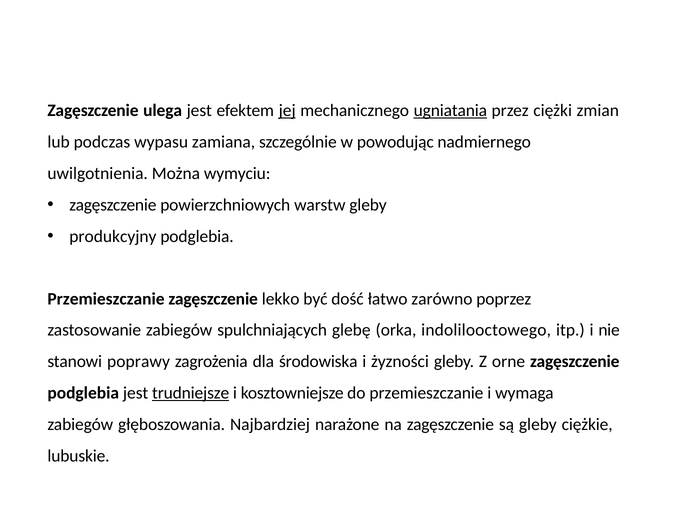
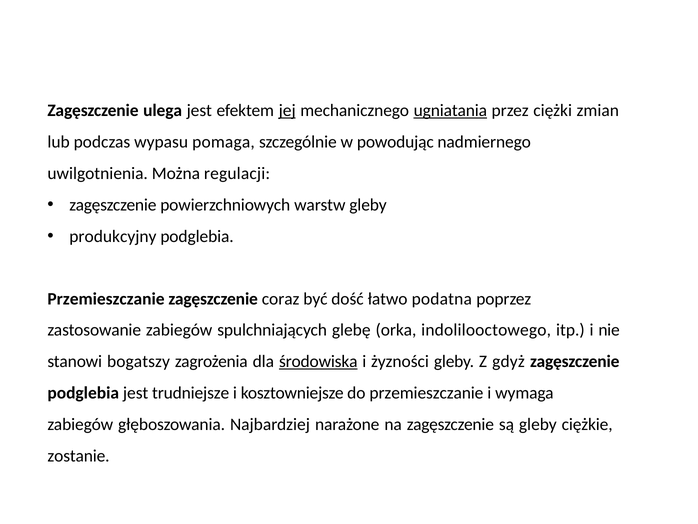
zamiana: zamiana -> pomaga
wymyciu: wymyciu -> regulacji
lekko: lekko -> coraz
zarówno: zarówno -> podatna
poprawy: poprawy -> bogatszy
środowiska underline: none -> present
orne: orne -> gdyż
trudniejsze underline: present -> none
lubuskie: lubuskie -> zostanie
